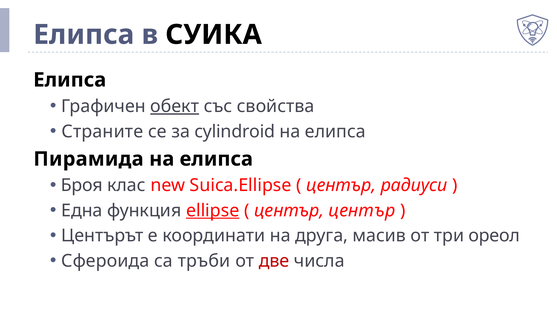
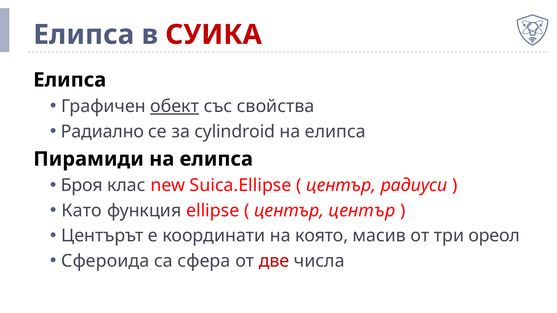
СУИКА colour: black -> red
Страните: Страните -> Радиално
Пирамида: Пирамида -> Пирамиди
Една: Една -> Като
ellipse underline: present -> none
друга: друга -> която
тръби: тръби -> сфера
